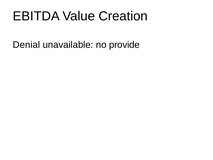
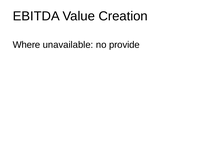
Denial: Denial -> Where
